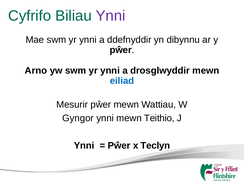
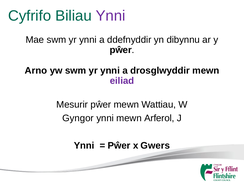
eiliad colour: blue -> purple
Teithio: Teithio -> Arferol
Teclyn: Teclyn -> Gwers
